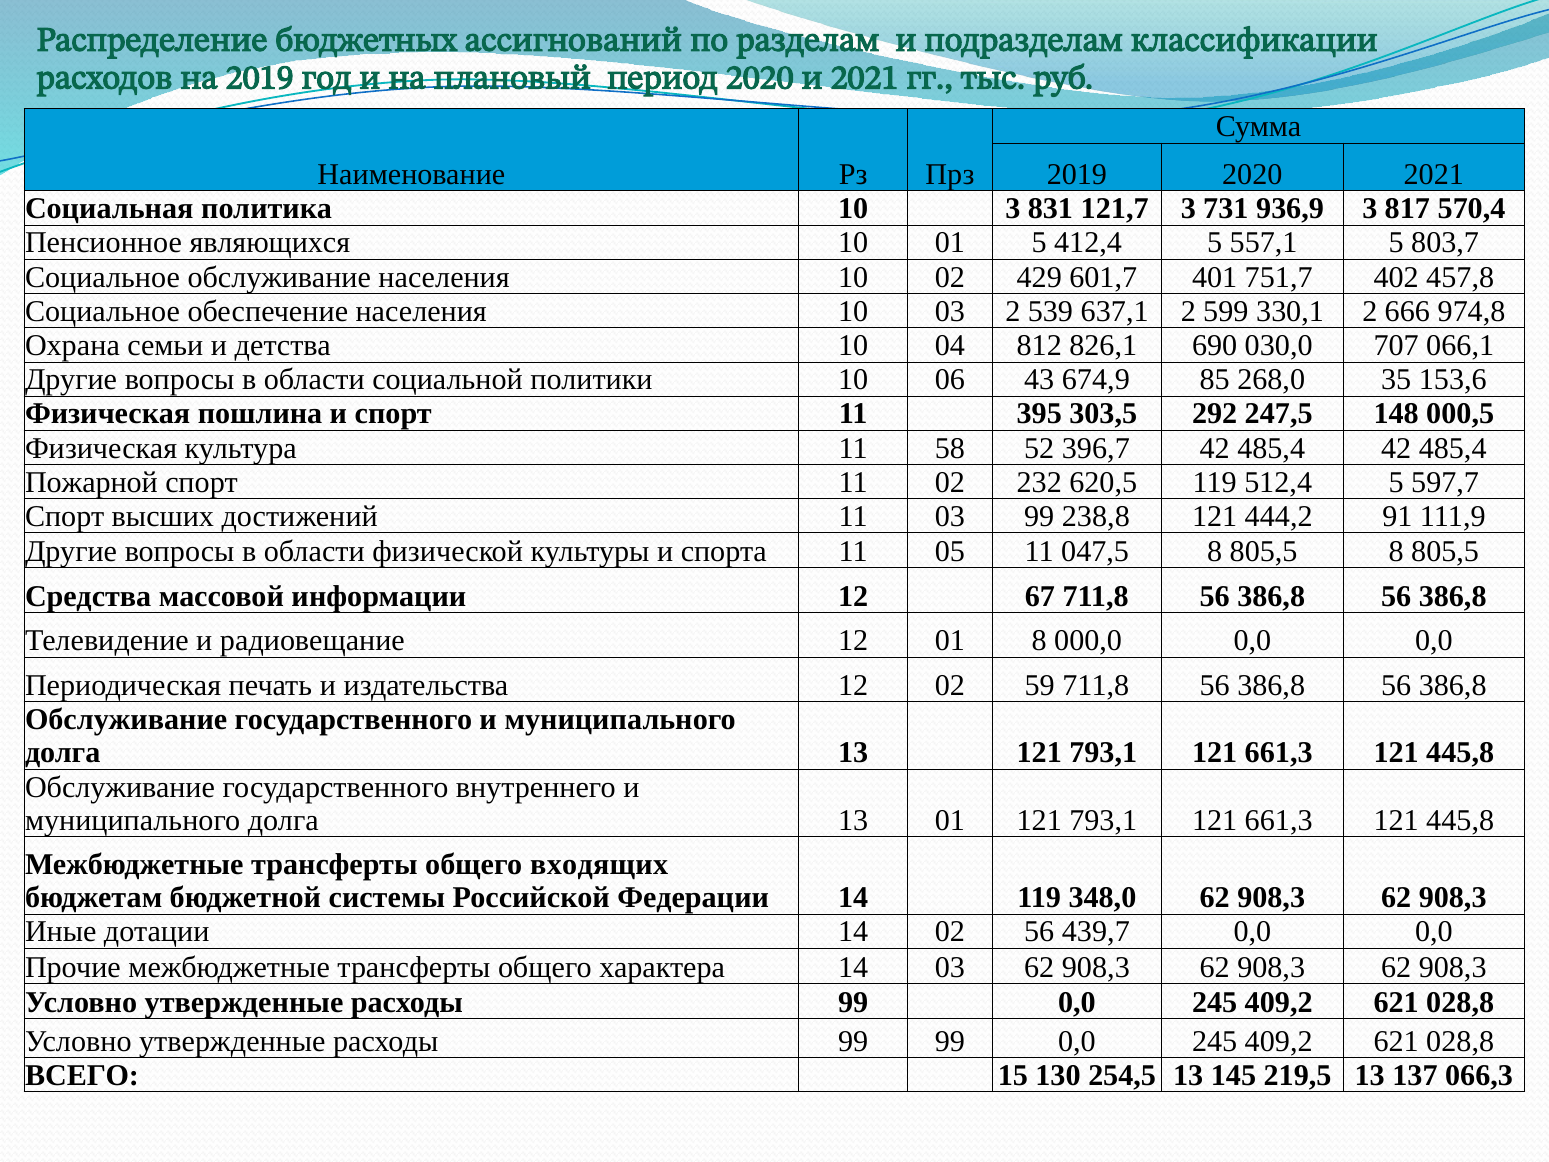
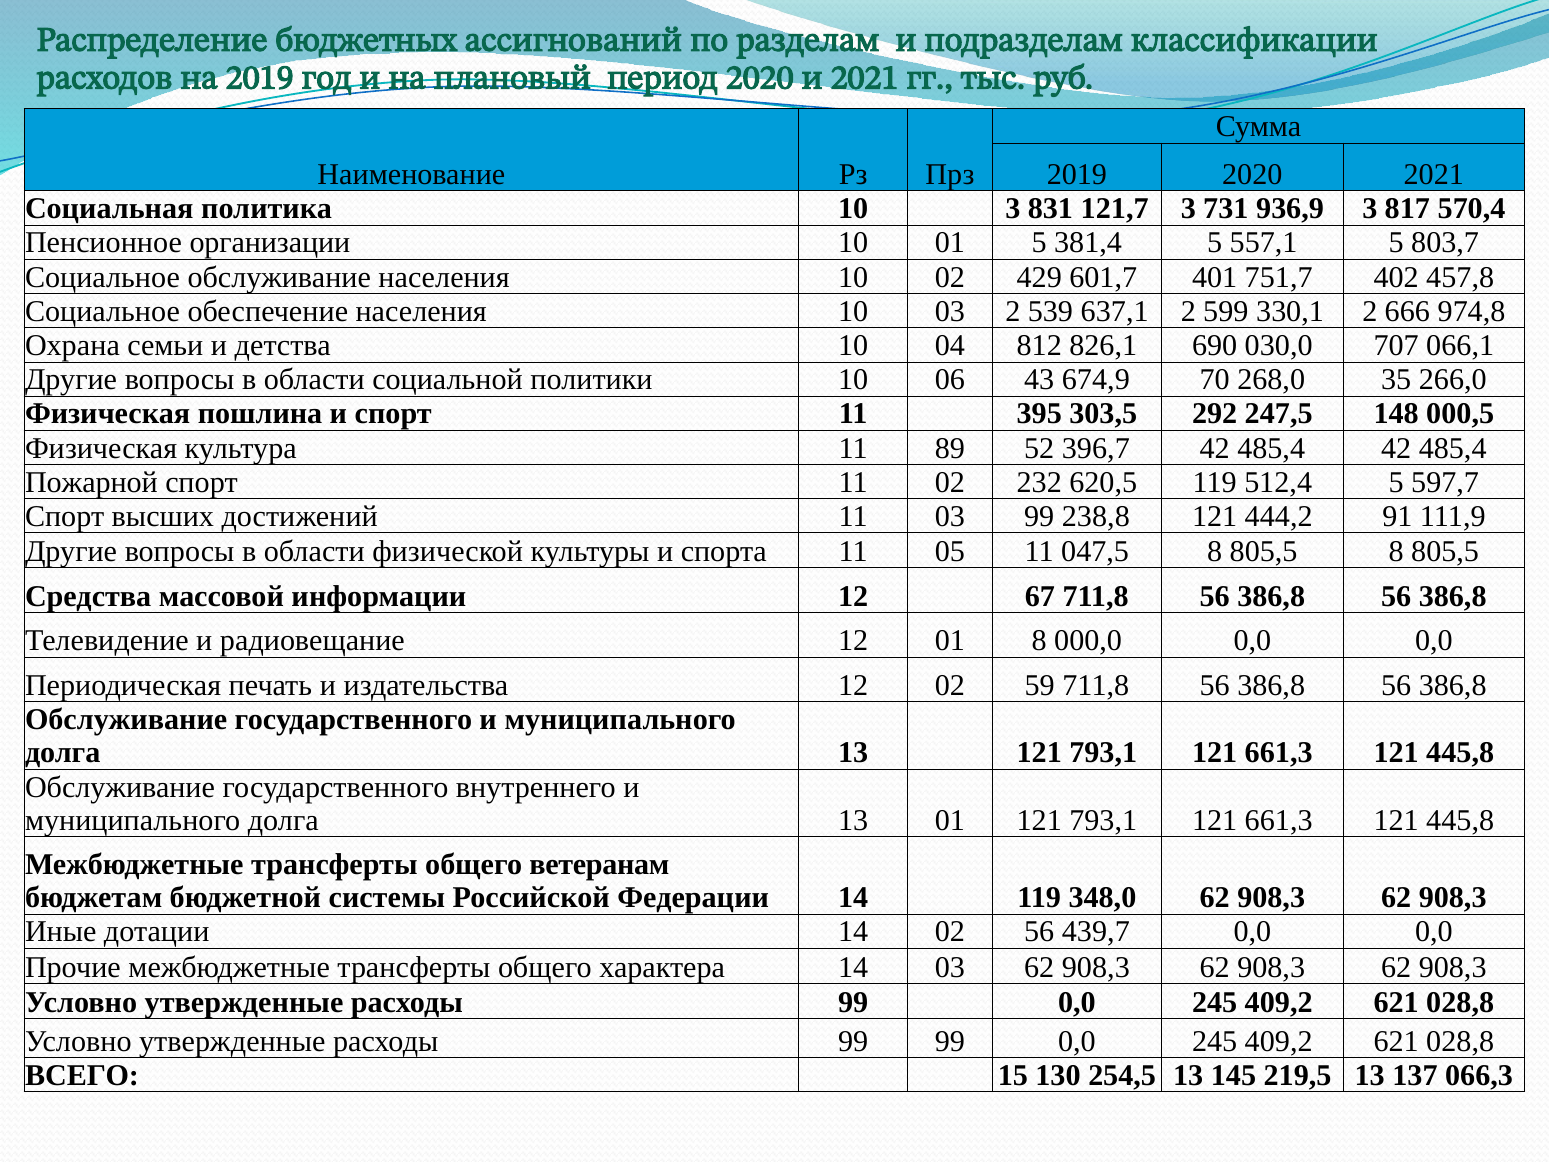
являющихся: являющихся -> организации
412,4: 412,4 -> 381,4
85: 85 -> 70
153,6: 153,6 -> 266,0
58: 58 -> 89
входящих: входящих -> ветеранам
